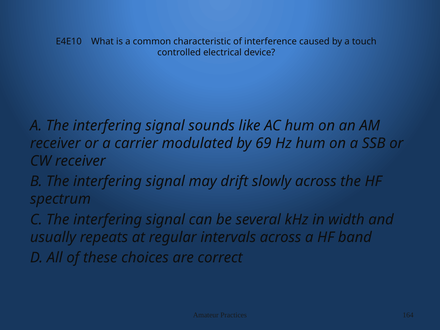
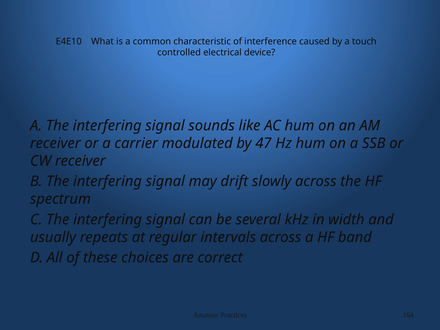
69: 69 -> 47
